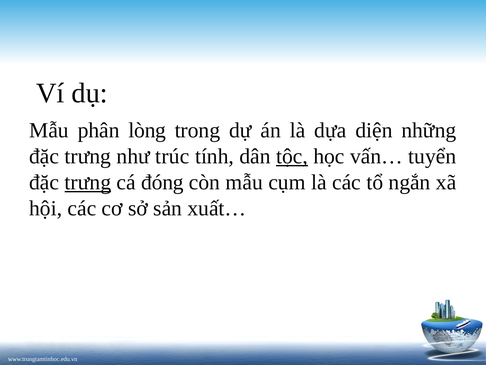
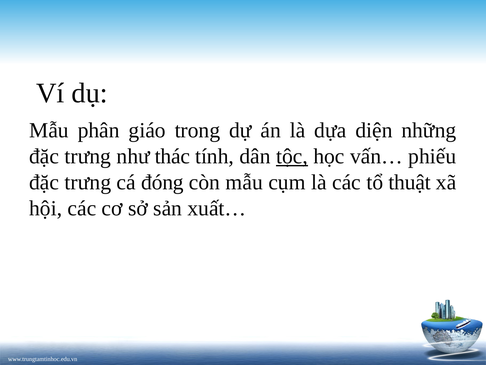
lòng: lòng -> giáo
trúc: trúc -> thác
tuyển: tuyển -> phiếu
trưng at (88, 182) underline: present -> none
ngắn: ngắn -> thuật
